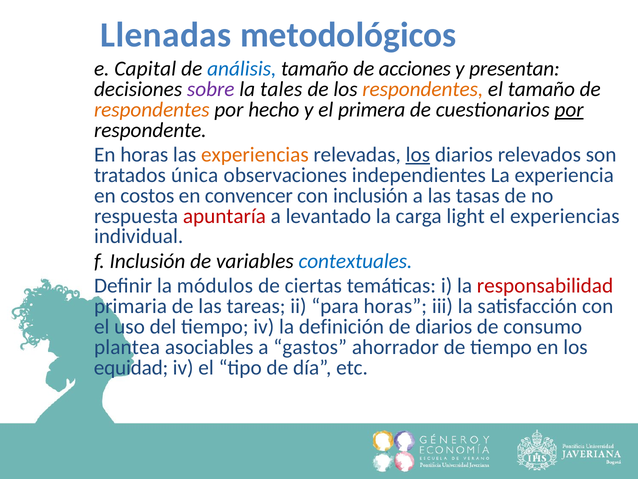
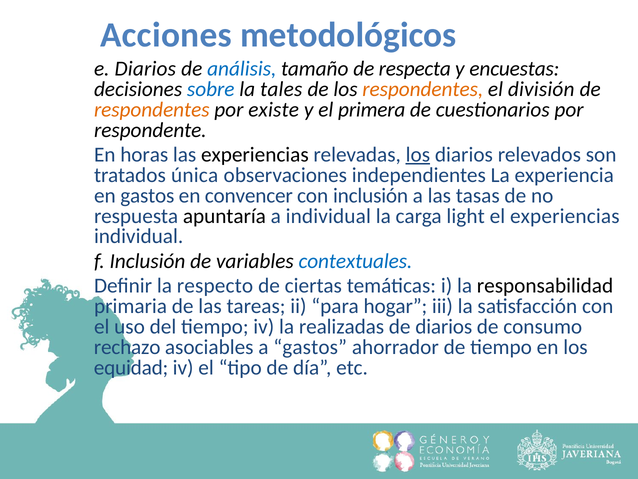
Llenadas: Llenadas -> Acciones
e Capital: Capital -> Diarios
acciones: acciones -> respecta
presentan: presentan -> encuestas
sobre colour: purple -> blue
el tamaño: tamaño -> división
hecho: hecho -> existe
por at (569, 109) underline: present -> none
experiencias at (255, 155) colour: orange -> black
en costos: costos -> gastos
apuntaría colour: red -> black
a levantado: levantado -> individual
módulos: módulos -> respecto
responsabilidad colour: red -> black
para horas: horas -> hogar
definición: definición -> realizadas
plantea: plantea -> rechazo
